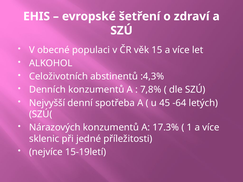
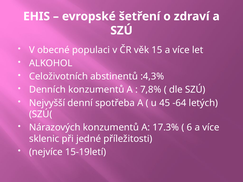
1: 1 -> 6
